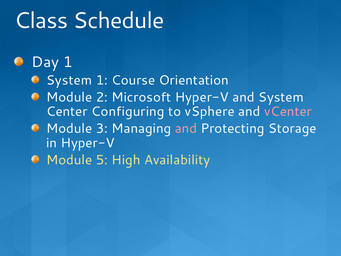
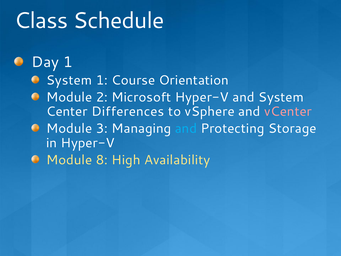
Configuring: Configuring -> Differences
and at (186, 128) colour: pink -> light blue
5: 5 -> 8
